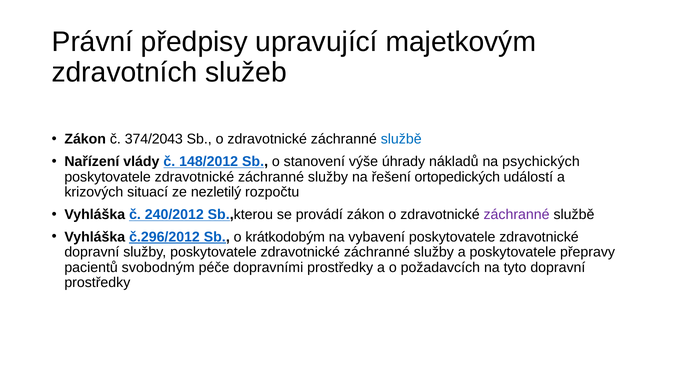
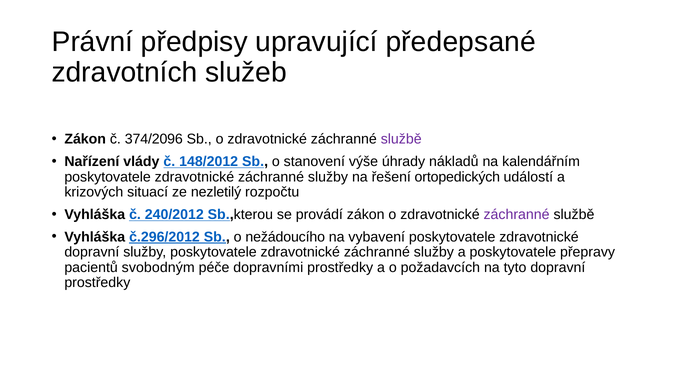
majetkovým: majetkovým -> předepsané
374/2043: 374/2043 -> 374/2096
službě at (401, 139) colour: blue -> purple
psychických: psychických -> kalendářním
krátkodobým: krátkodobým -> nežádoucího
